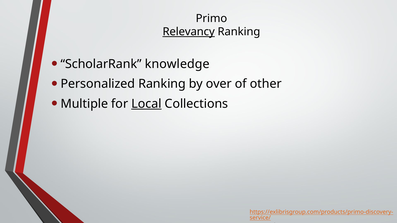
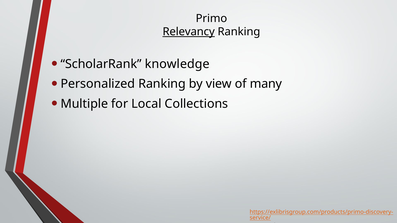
over: over -> view
other: other -> many
Local underline: present -> none
